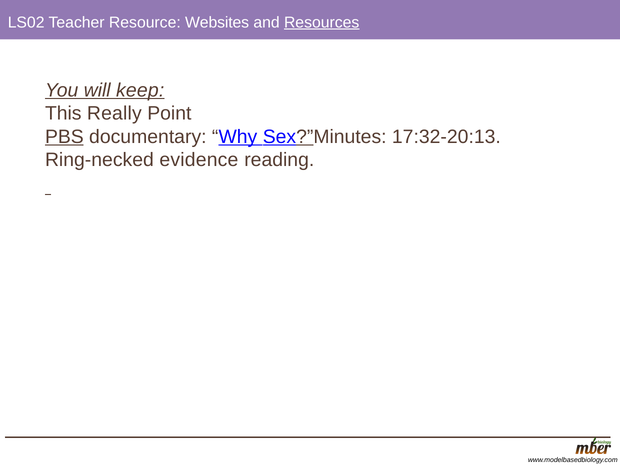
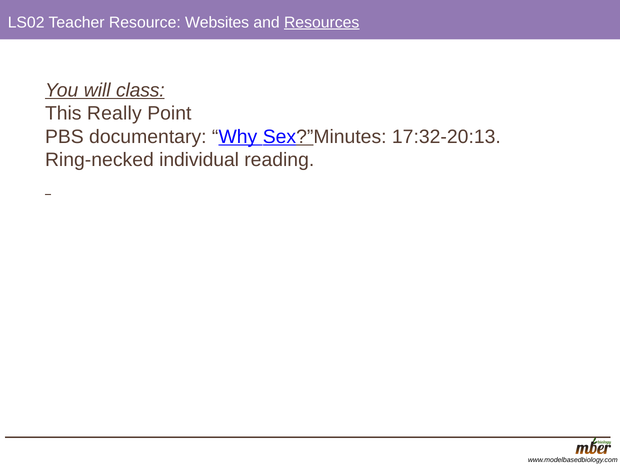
keep: keep -> class
PBS underline: present -> none
evidence: evidence -> individual
